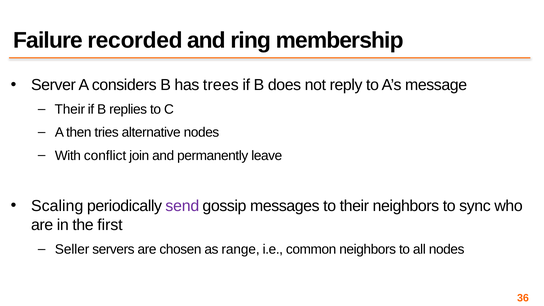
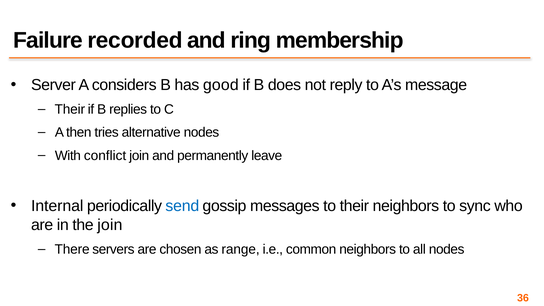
trees: trees -> good
Scaling: Scaling -> Internal
send colour: purple -> blue
the first: first -> join
Seller: Seller -> There
